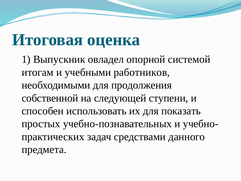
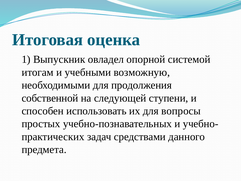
работников: работников -> возможную
показать: показать -> вопросы
